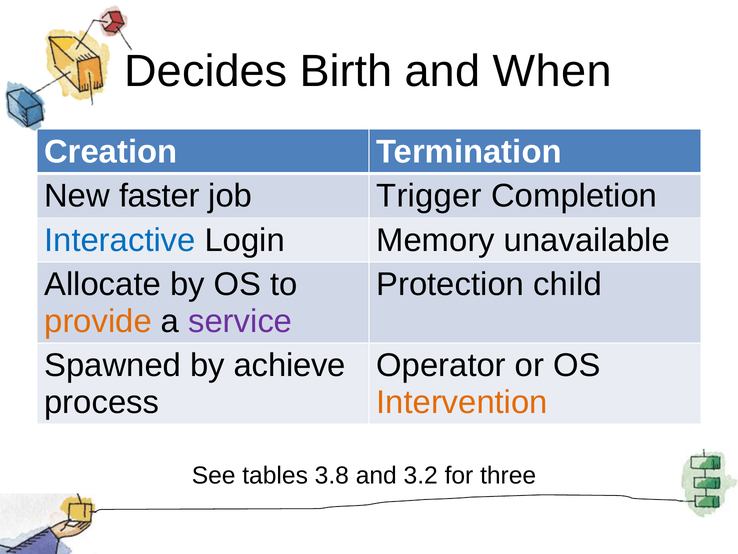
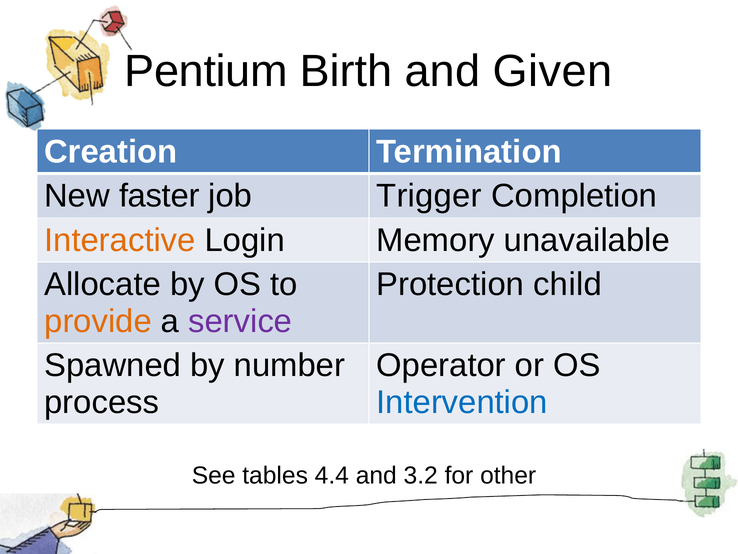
Decides: Decides -> Pentium
When: When -> Given
Interactive colour: blue -> orange
achieve: achieve -> number
Intervention colour: orange -> blue
3.8: 3.8 -> 4.4
three: three -> other
